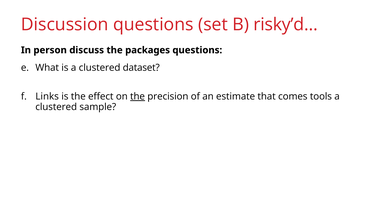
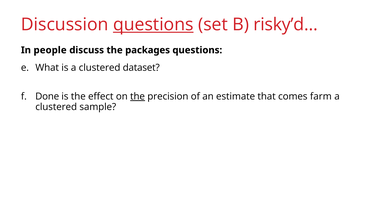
questions at (153, 25) underline: none -> present
person: person -> people
Links: Links -> Done
tools: tools -> farm
